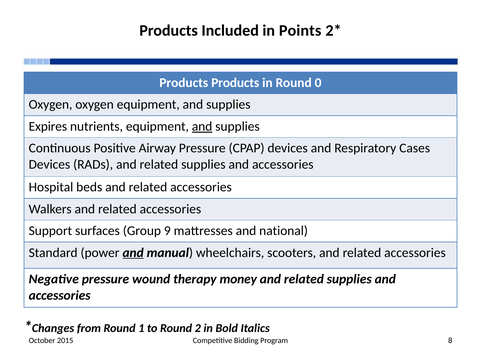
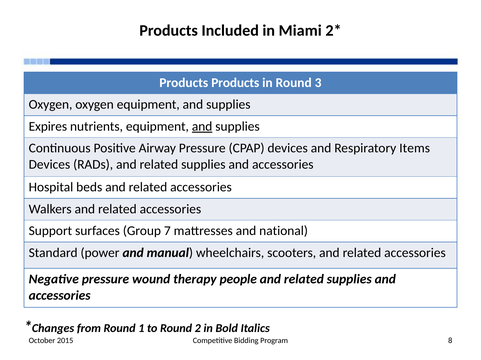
Points: Points -> Miami
0: 0 -> 3
Cases: Cases -> Items
9: 9 -> 7
and at (133, 253) underline: present -> none
money: money -> people
